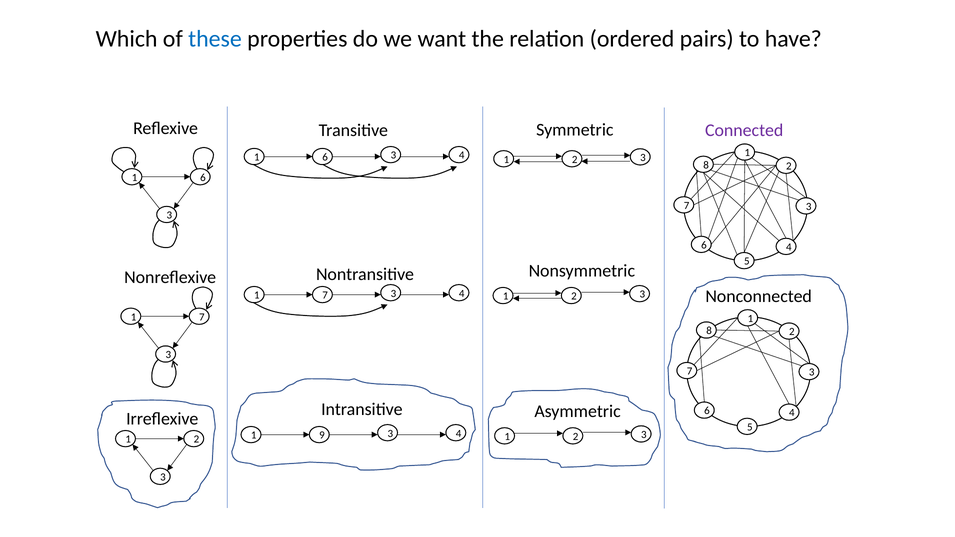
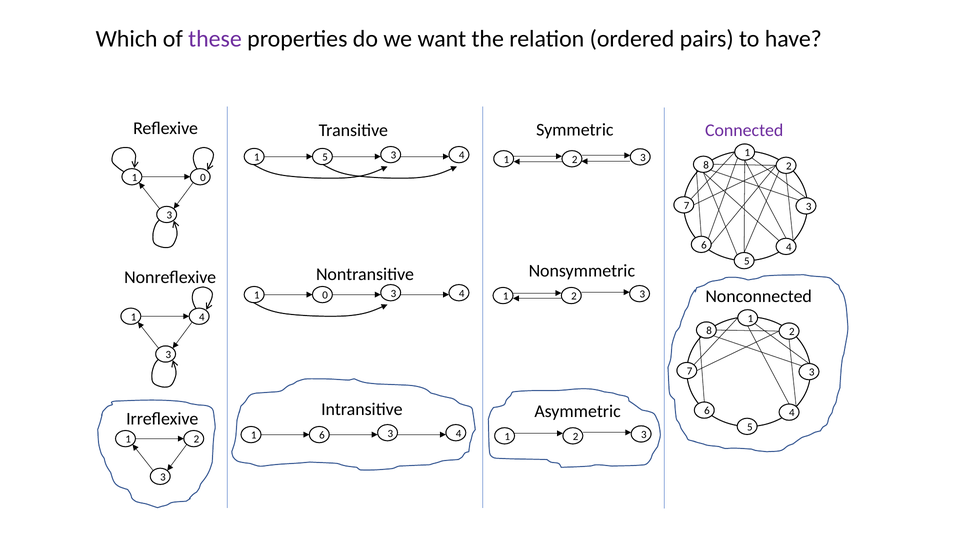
these colour: blue -> purple
6 at (325, 157): 6 -> 5
6 at (203, 178): 6 -> 0
7 at (325, 295): 7 -> 0
7 at (202, 317): 7 -> 4
1 9: 9 -> 6
